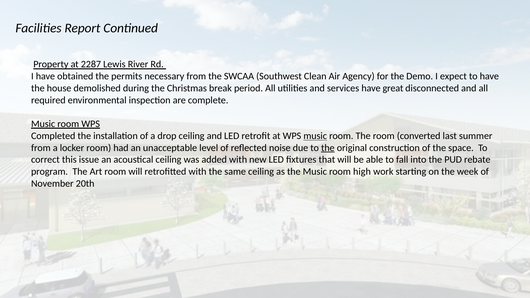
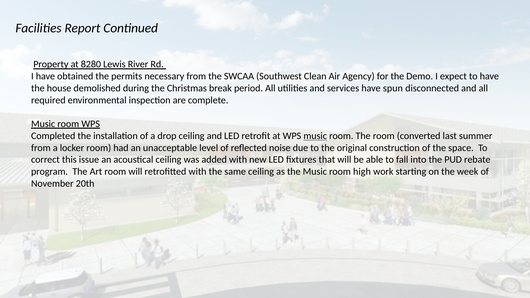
2287: 2287 -> 8280
great: great -> spun
the at (328, 148) underline: present -> none
